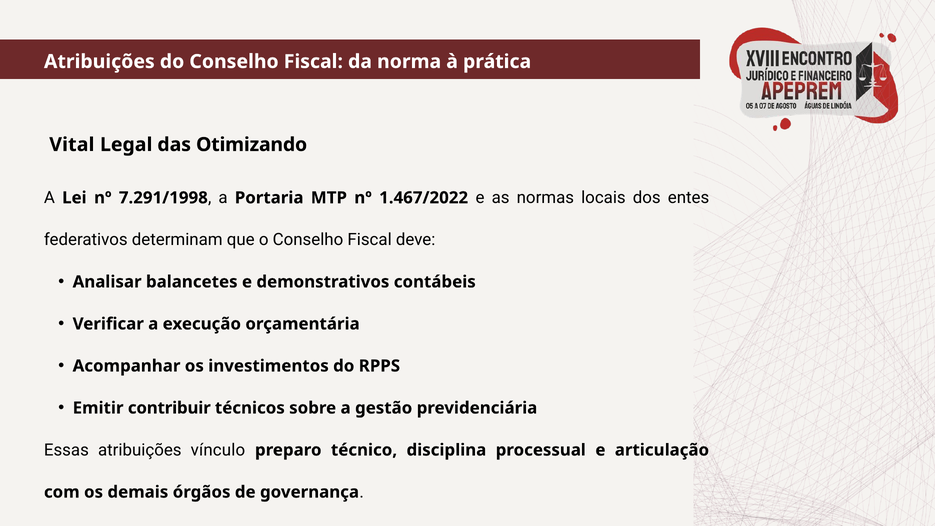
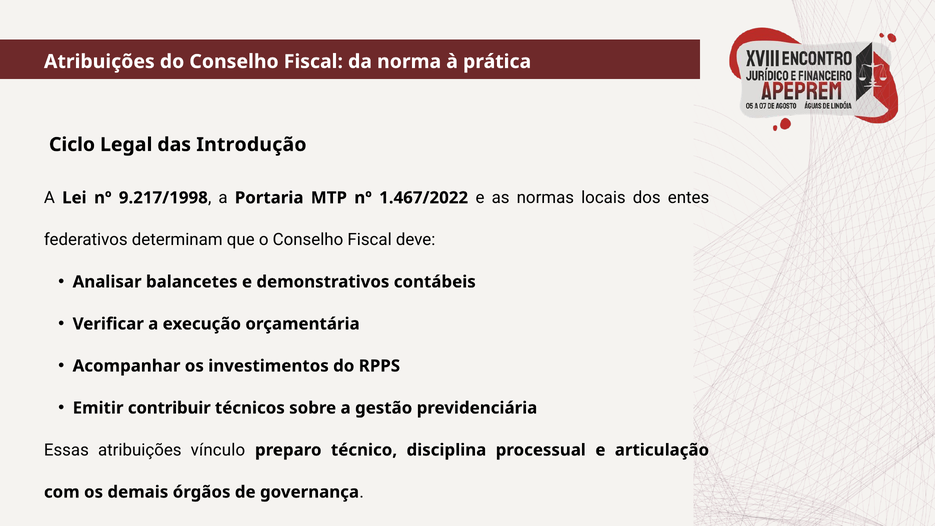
Vital: Vital -> Ciclo
Otimizando: Otimizando -> Introdução
7.291/1998: 7.291/1998 -> 9.217/1998
